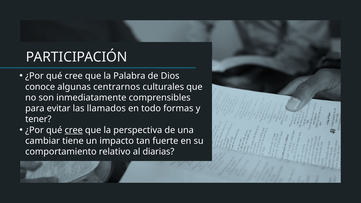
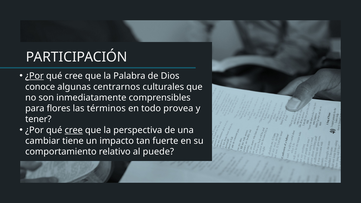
¿Por at (34, 76) underline: none -> present
evitar: evitar -> flores
llamados: llamados -> términos
formas: formas -> provea
diarias: diarias -> puede
